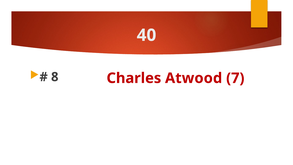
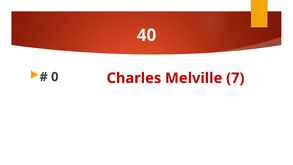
8: 8 -> 0
Atwood: Atwood -> Melville
